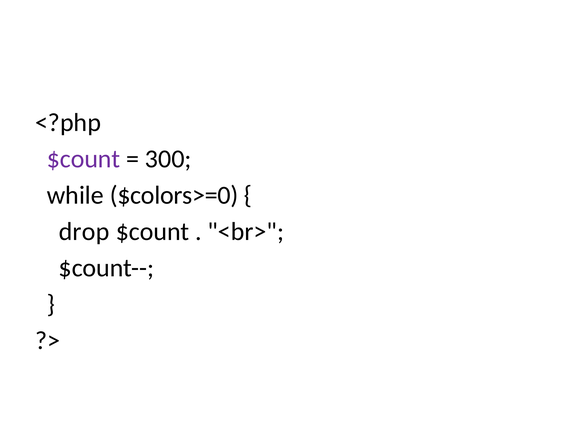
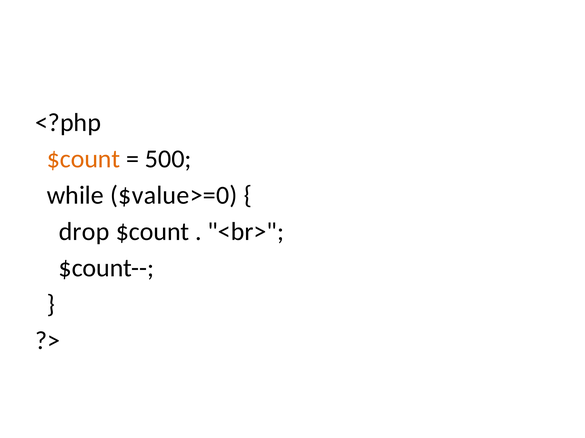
$count at (84, 159) colour: purple -> orange
300: 300 -> 500
$colors>=0: $colors>=0 -> $value>=0
